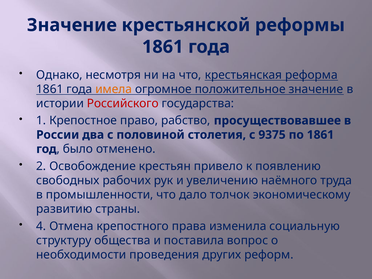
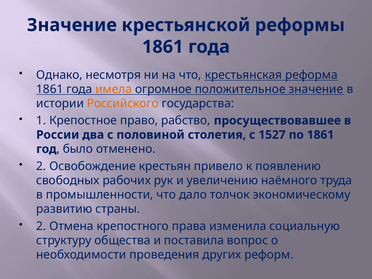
Российского colour: red -> orange
9375: 9375 -> 1527
4 at (41, 226): 4 -> 2
